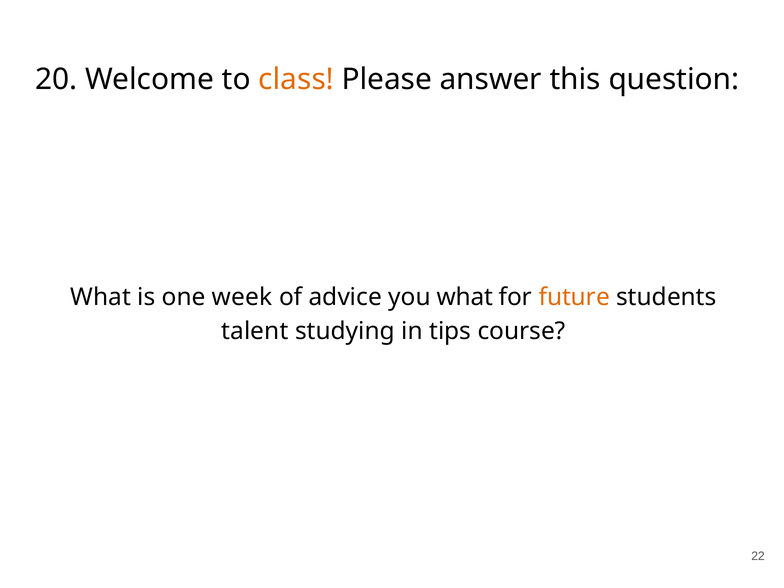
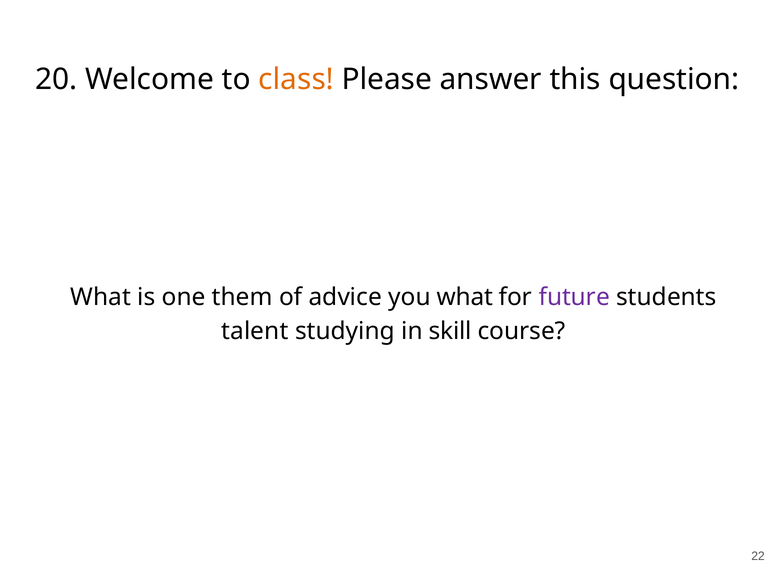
week: week -> them
future colour: orange -> purple
tips: tips -> skill
